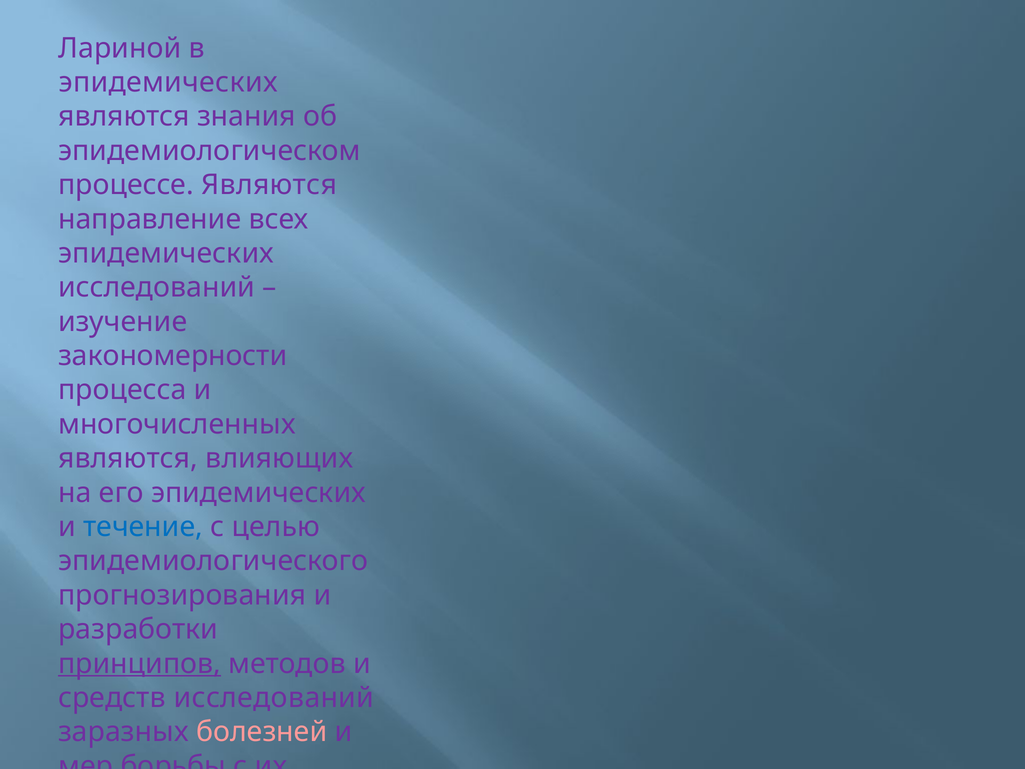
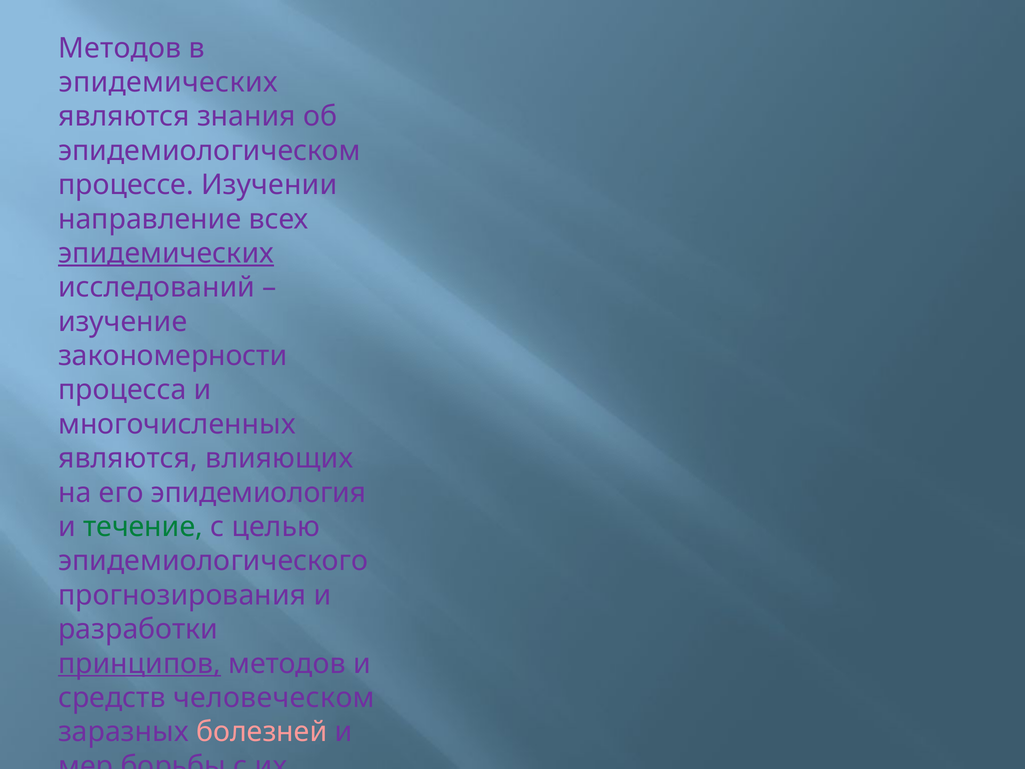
Лариной at (120, 48): Лариной -> Методов
процессе Являются: Являются -> Изучении
эпидемических at (166, 253) underline: none -> present
его эпидемических: эпидемических -> эпидемиология
течение colour: blue -> green
средств исследований: исследований -> человеческом
